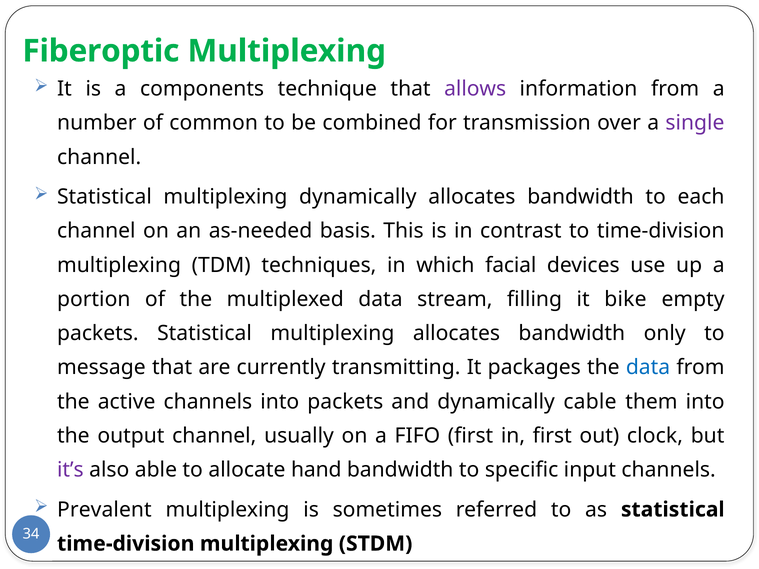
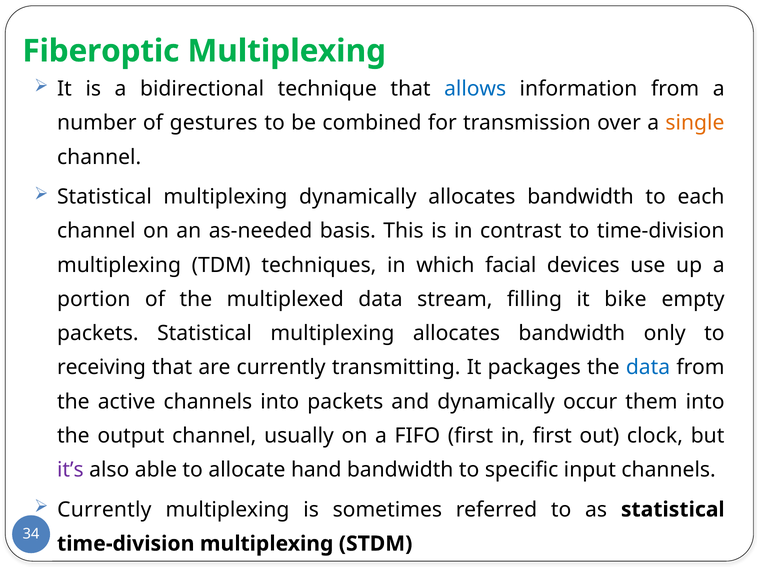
components: components -> bidirectional
allows colour: purple -> blue
common: common -> gestures
single colour: purple -> orange
message: message -> receiving
cable: cable -> occur
Prevalent at (104, 510): Prevalent -> Currently
